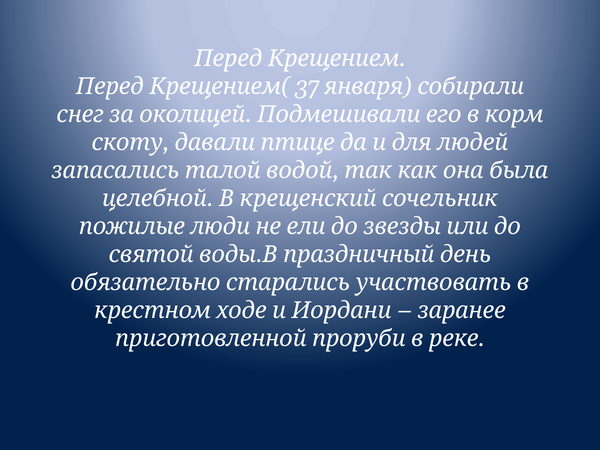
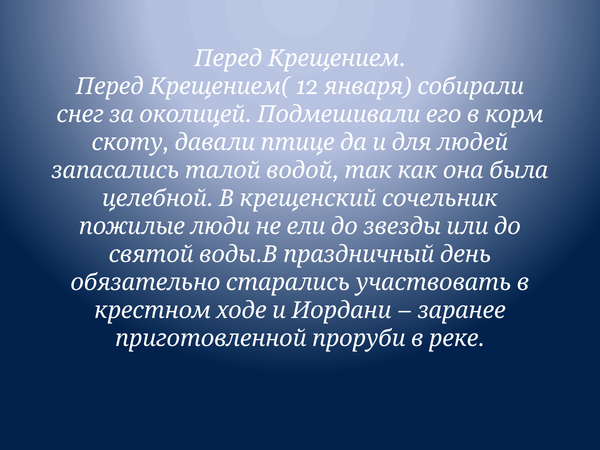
37: 37 -> 12
